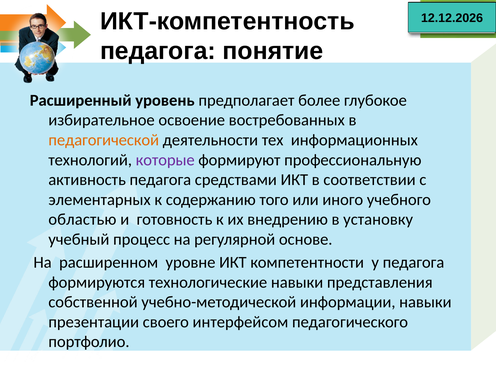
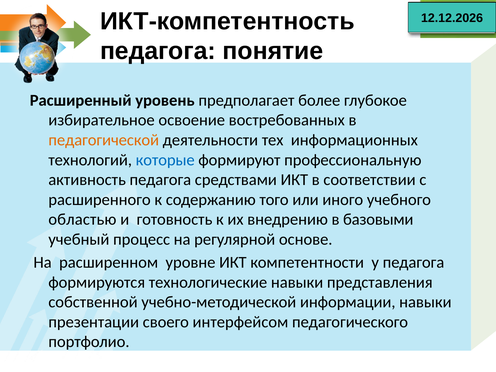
которые colour: purple -> blue
элементарных: элементарных -> расширенного
установку: установку -> базовыми
